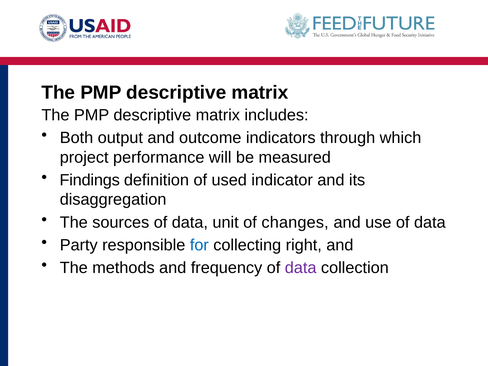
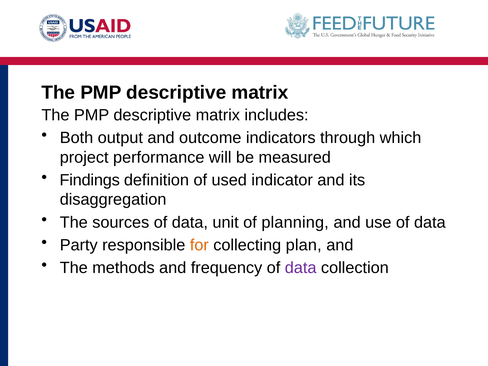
changes: changes -> planning
for colour: blue -> orange
right: right -> plan
